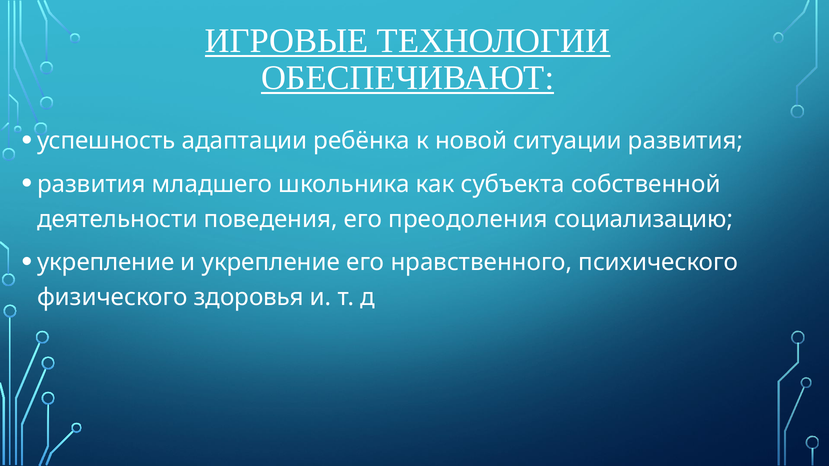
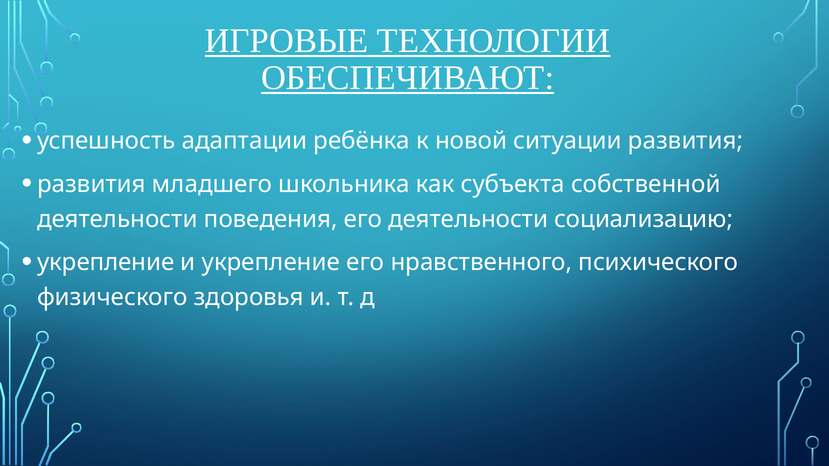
его преодоления: преодоления -> деятельности
